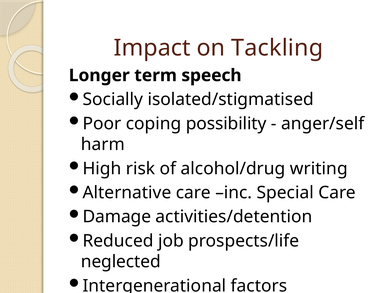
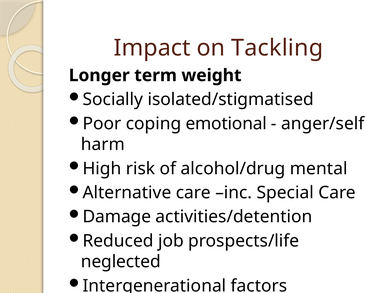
speech: speech -> weight
possibility: possibility -> emotional
writing: writing -> mental
